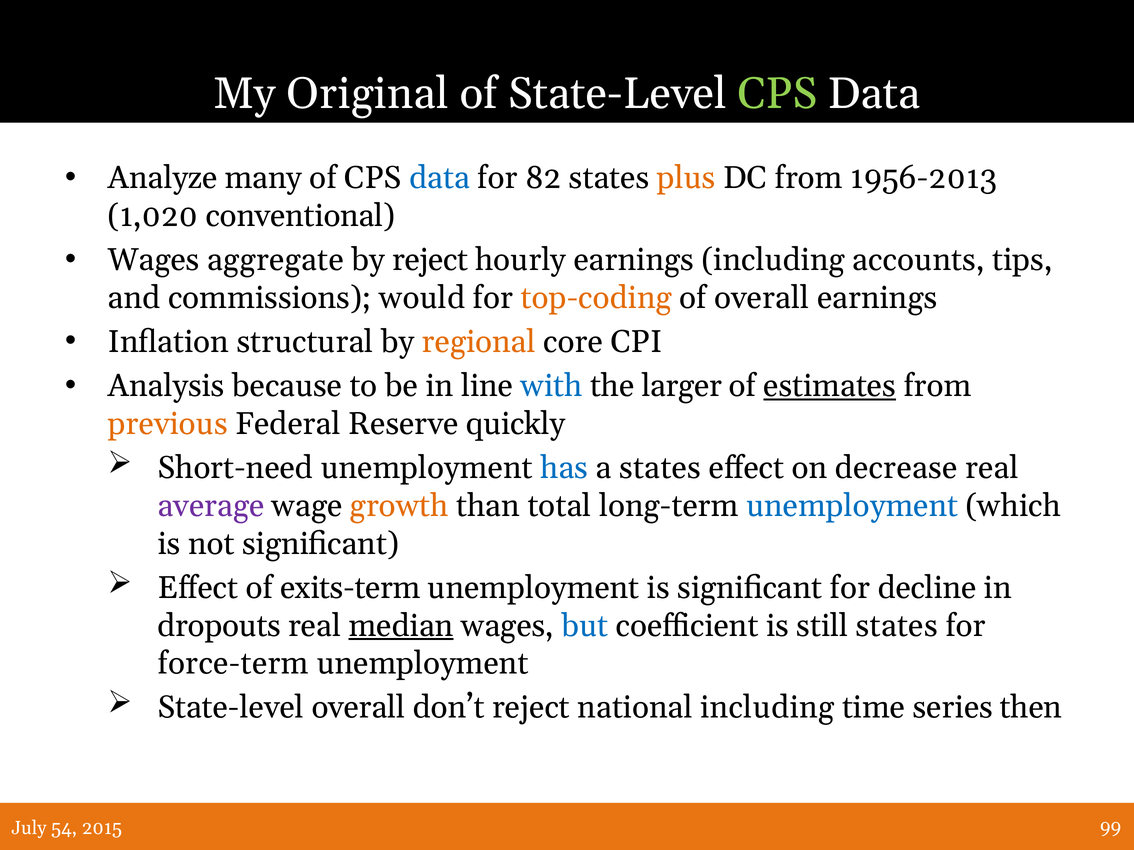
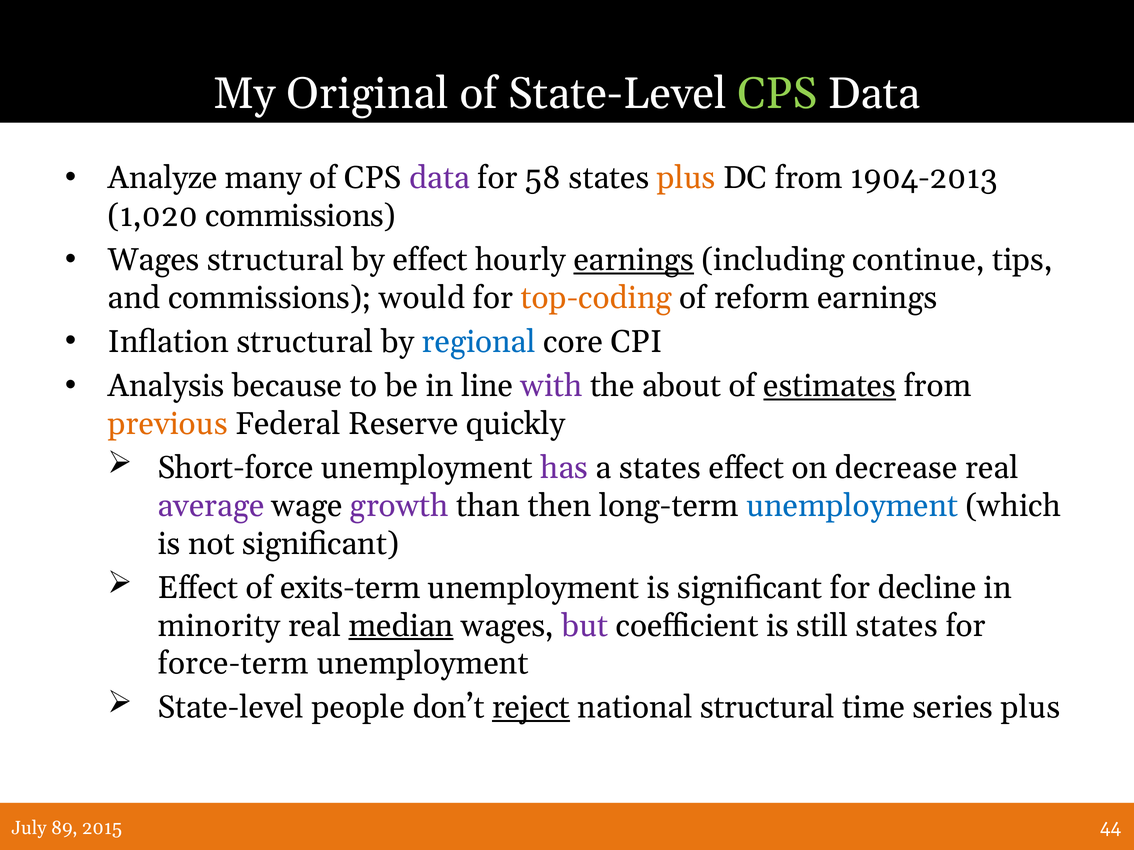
data at (440, 178) colour: blue -> purple
82: 82 -> 58
1956-2013: 1956-2013 -> 1904-2013
1,020 conventional: conventional -> commissions
Wages aggregate: aggregate -> structural
by reject: reject -> effect
earnings at (634, 260) underline: none -> present
accounts: accounts -> continue
of overall: overall -> reform
regional colour: orange -> blue
with colour: blue -> purple
larger: larger -> about
Short-need: Short-need -> Short-force
has colour: blue -> purple
growth colour: orange -> purple
total: total -> then
dropouts: dropouts -> minority
but colour: blue -> purple
State-level overall: overall -> people
reject at (531, 708) underline: none -> present
national including: including -> structural
series then: then -> plus
54: 54 -> 89
99: 99 -> 44
